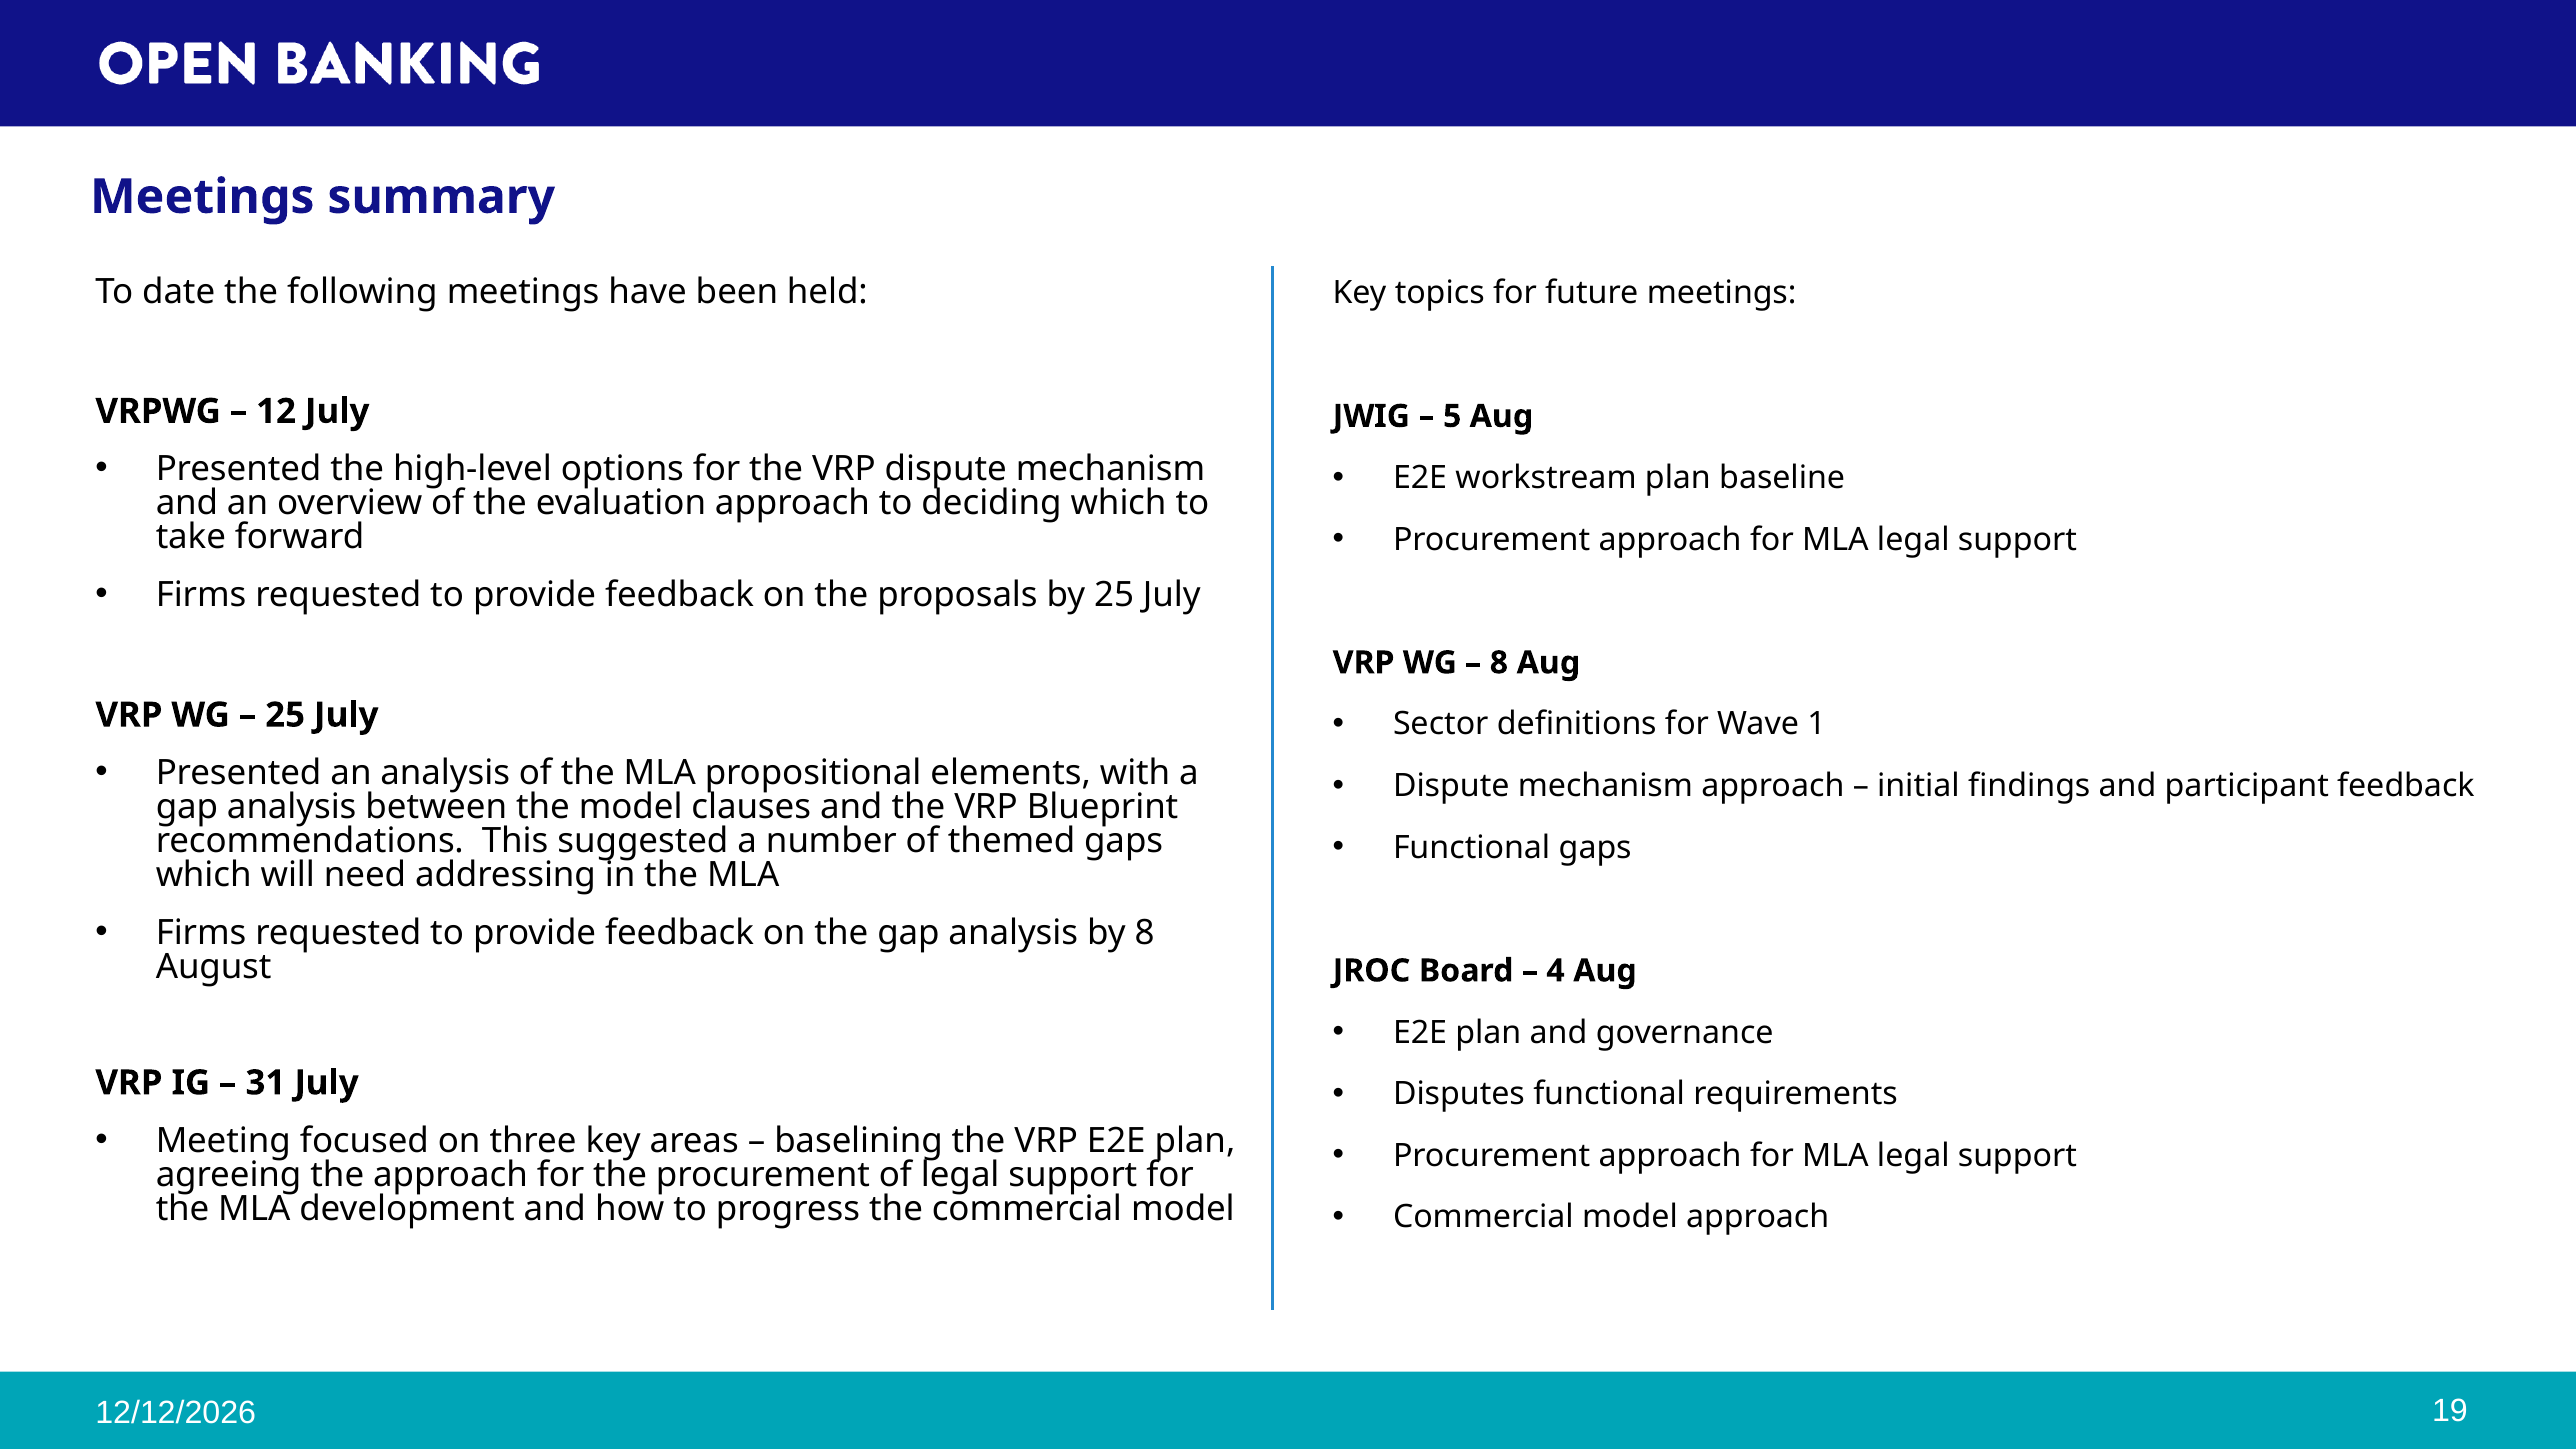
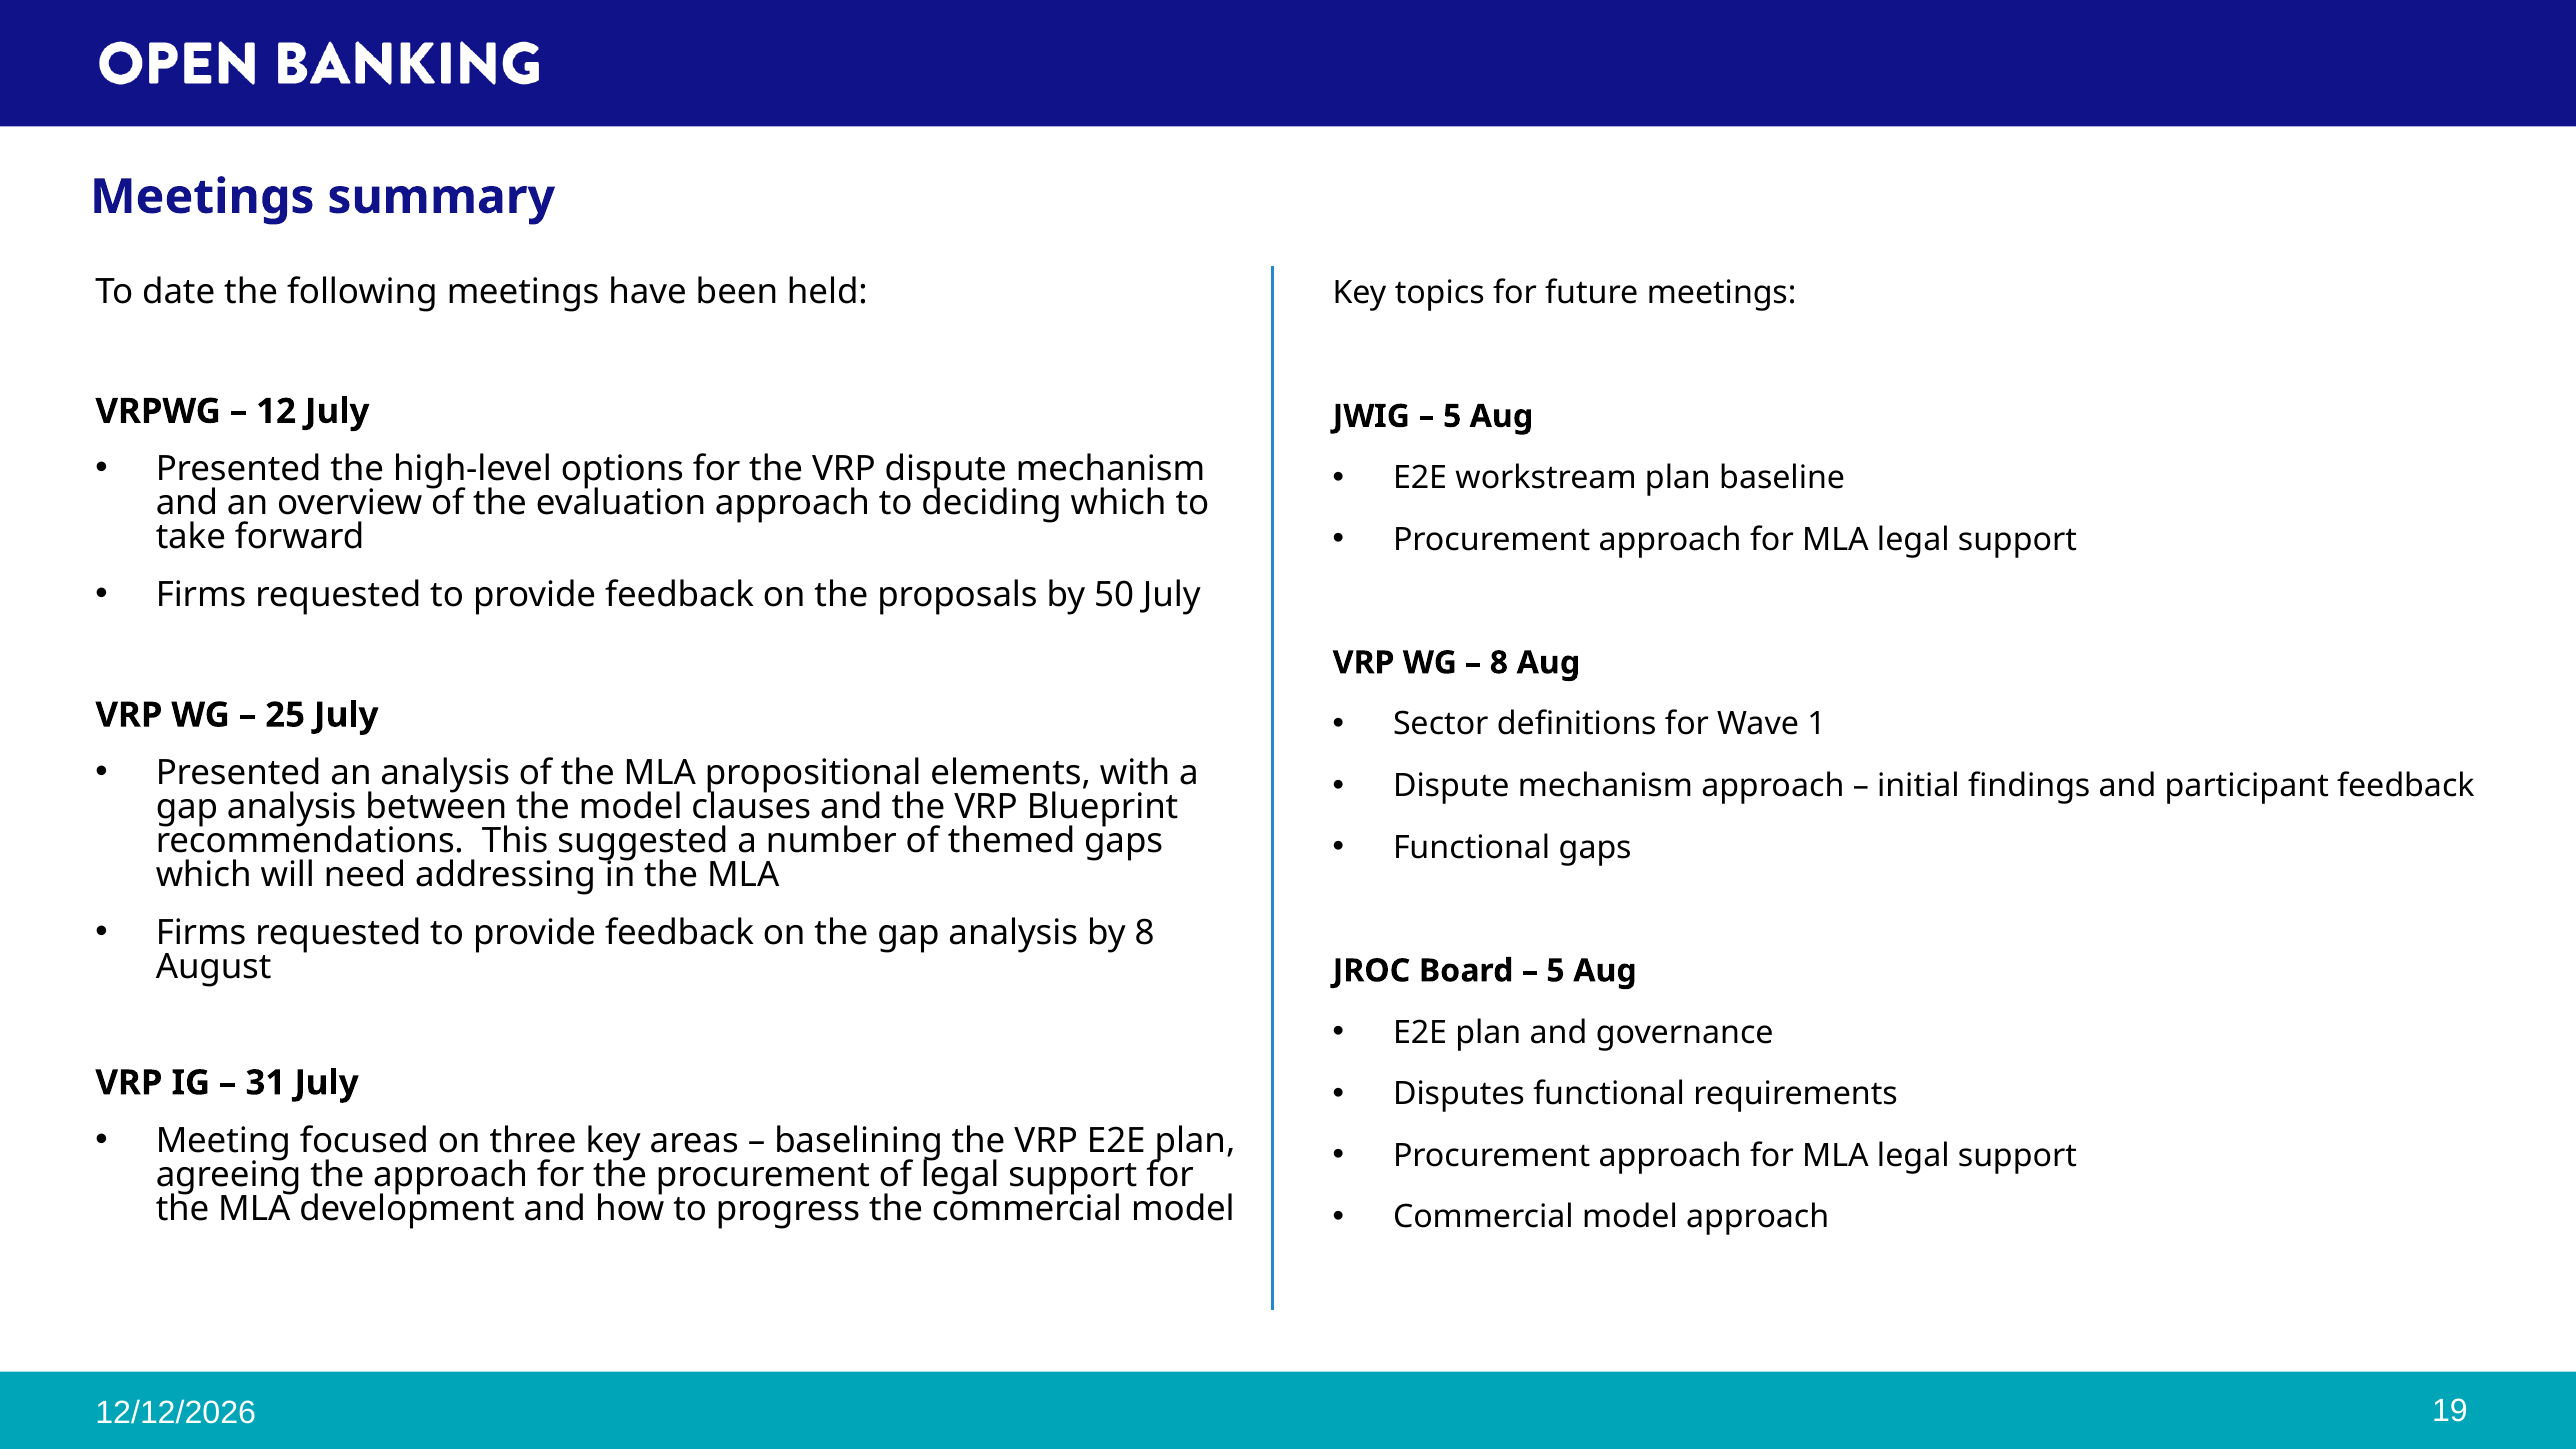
by 25: 25 -> 50
4 at (1555, 971): 4 -> 5
